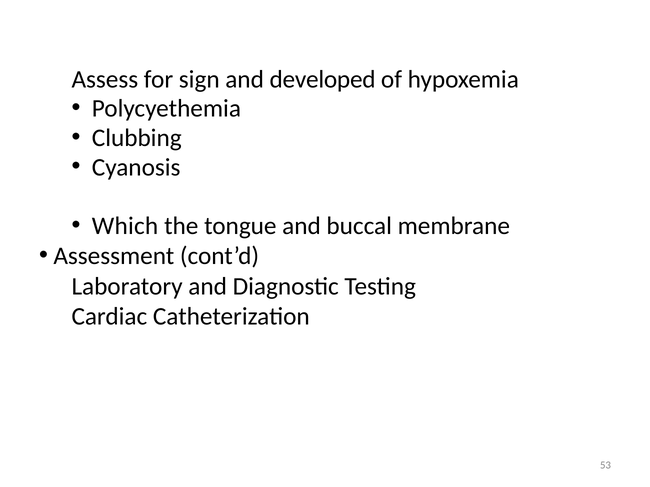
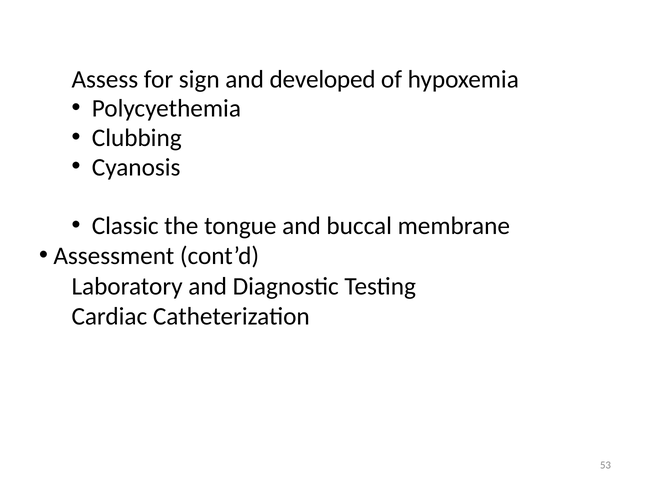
Which: Which -> Classic
